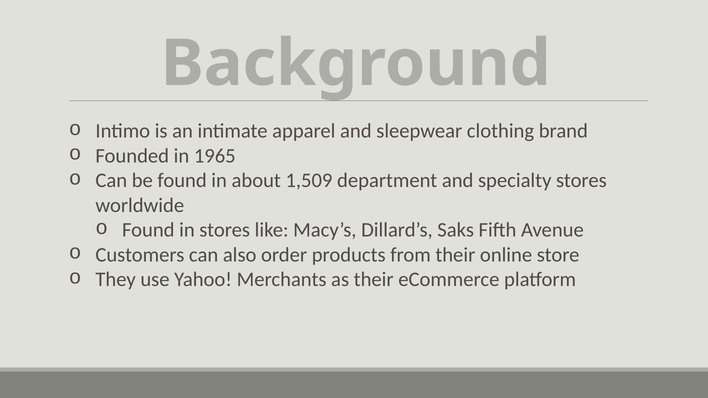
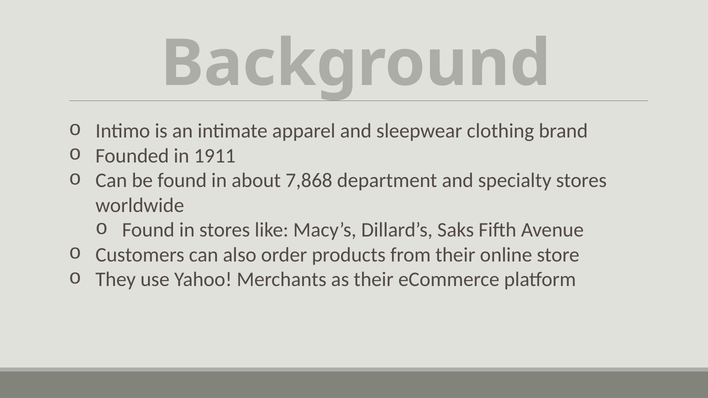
1965: 1965 -> 1911
1,509: 1,509 -> 7,868
